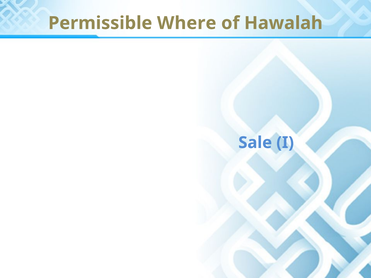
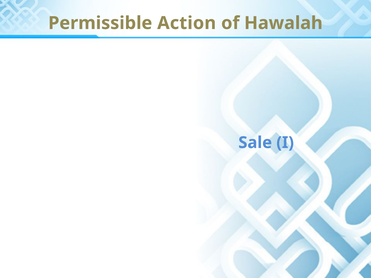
Where: Where -> Action
